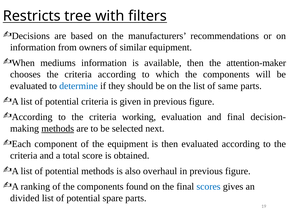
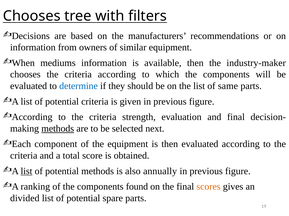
Restricts at (32, 16): Restricts -> Chooses
attention-maker: attention-maker -> industry-maker
working: working -> strength
list at (26, 172) underline: none -> present
overhaul: overhaul -> annually
scores colour: blue -> orange
